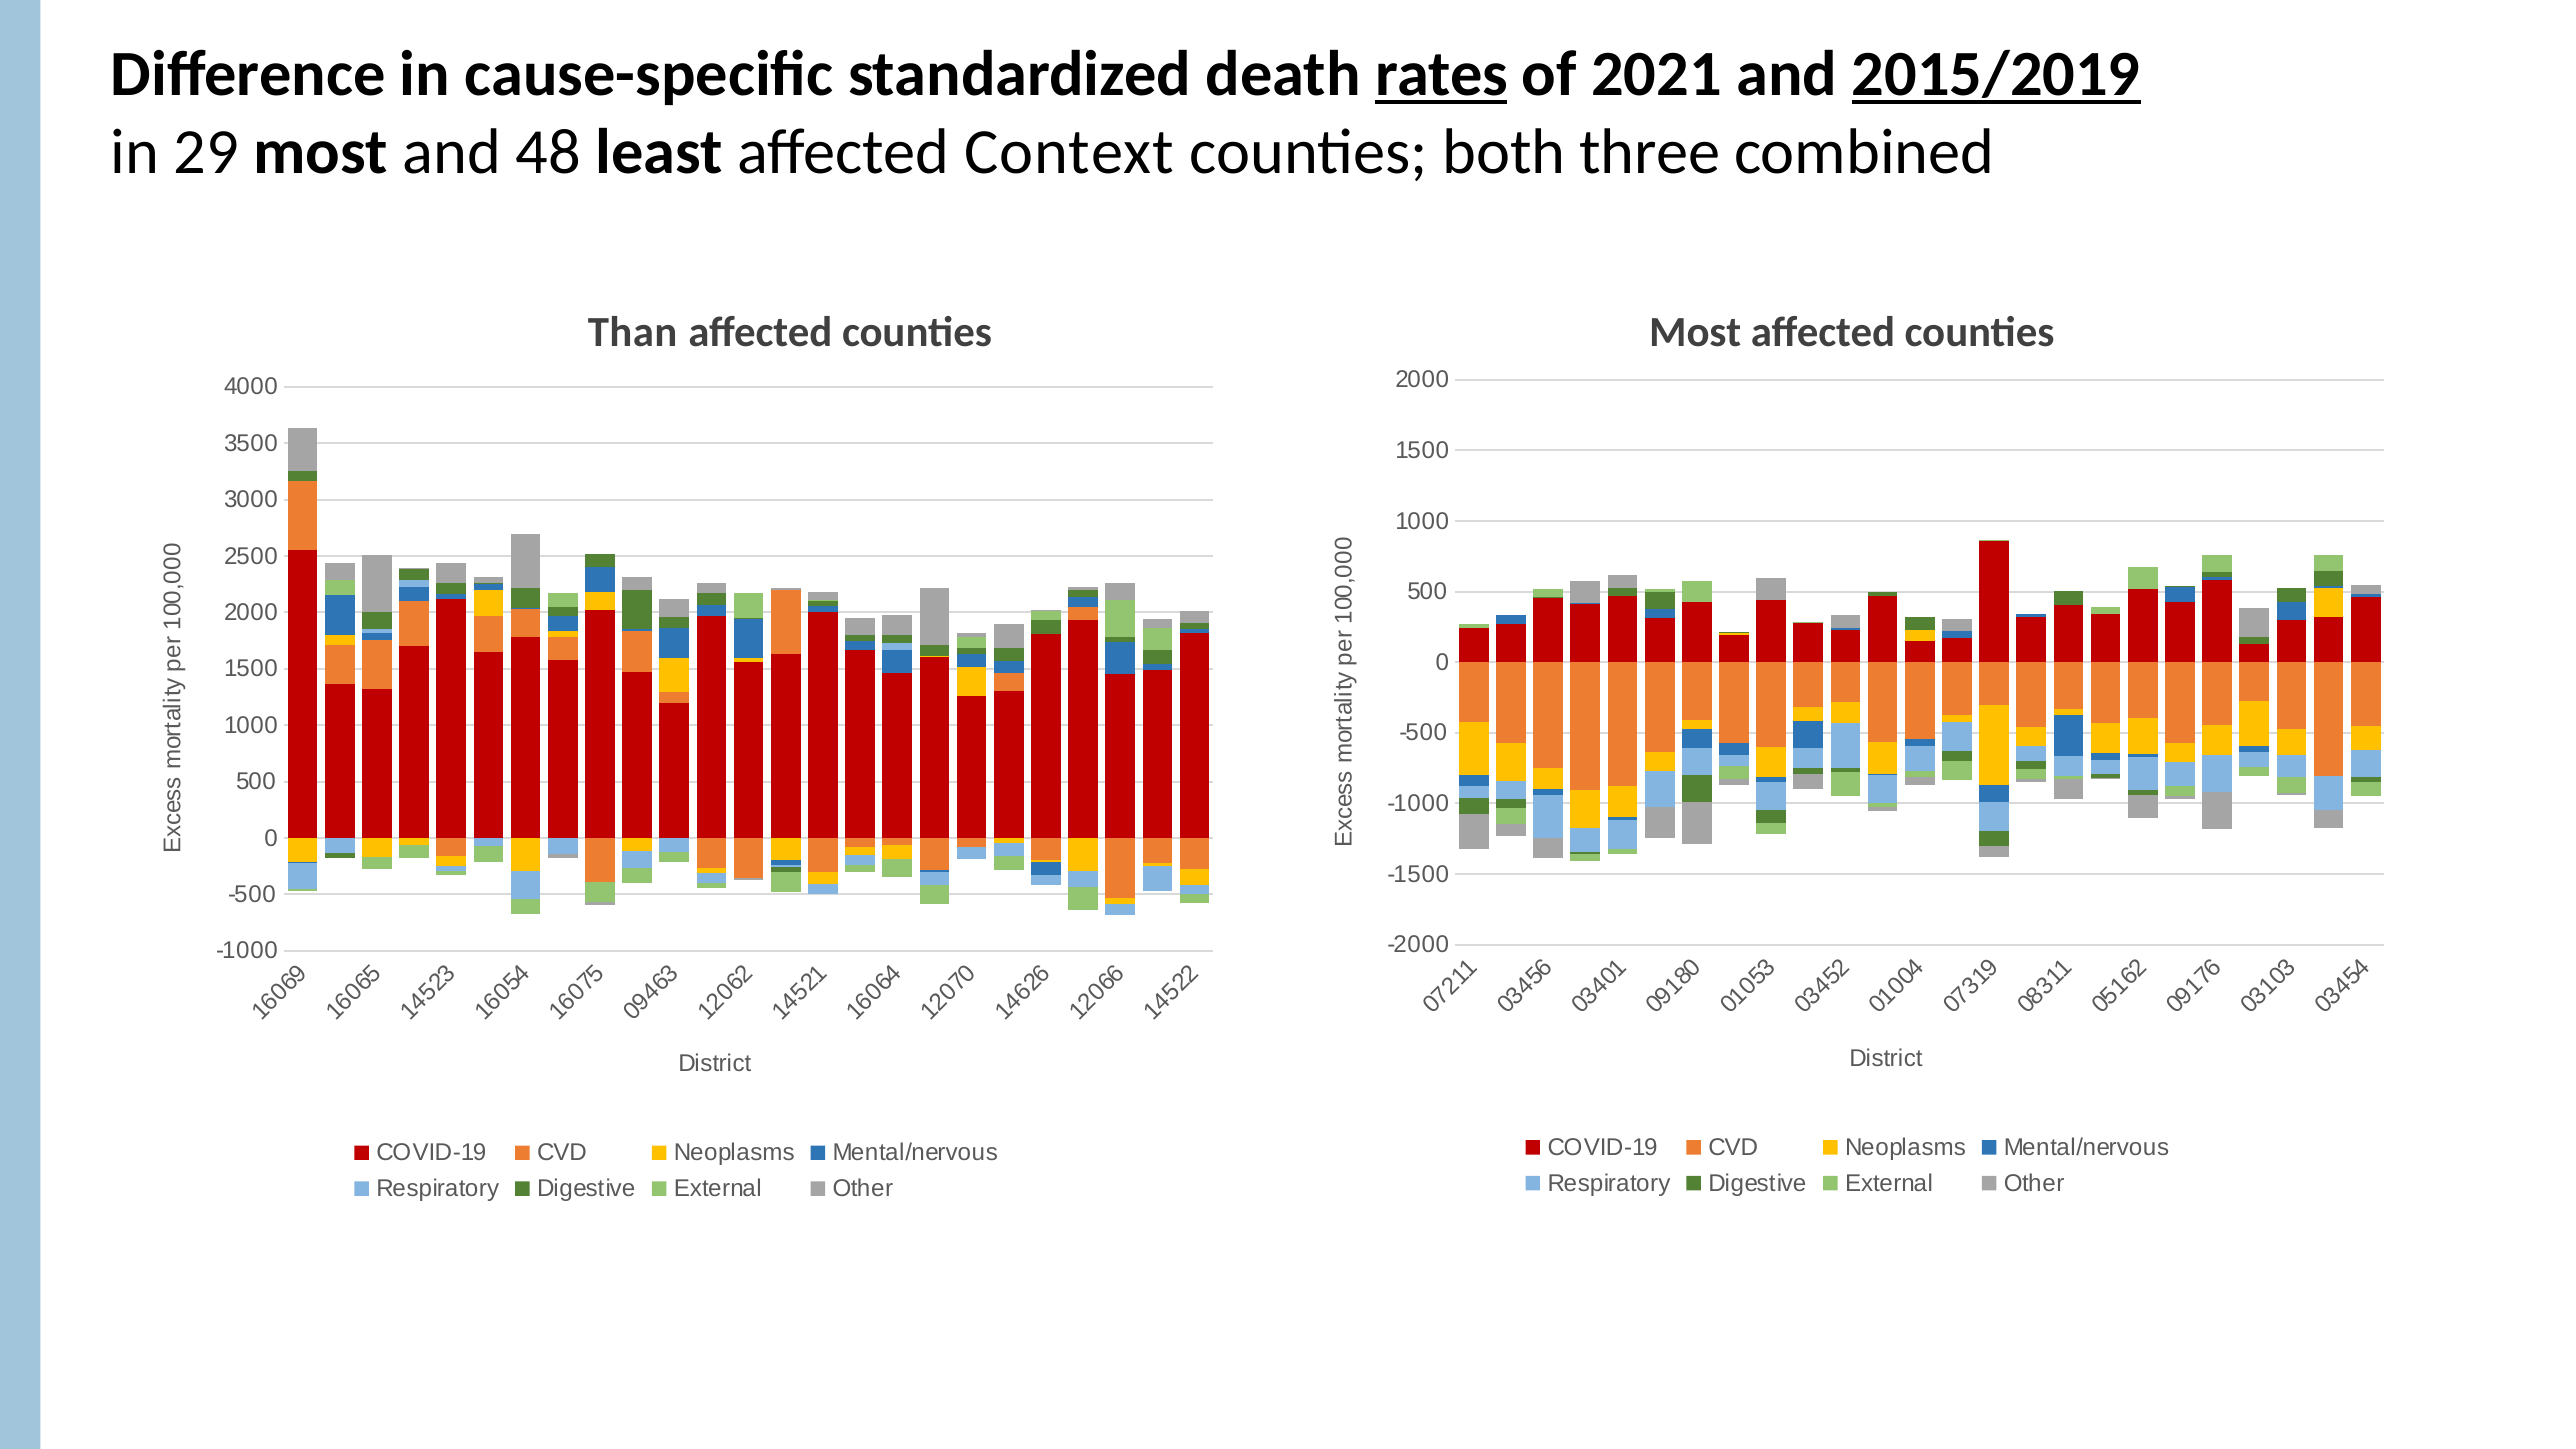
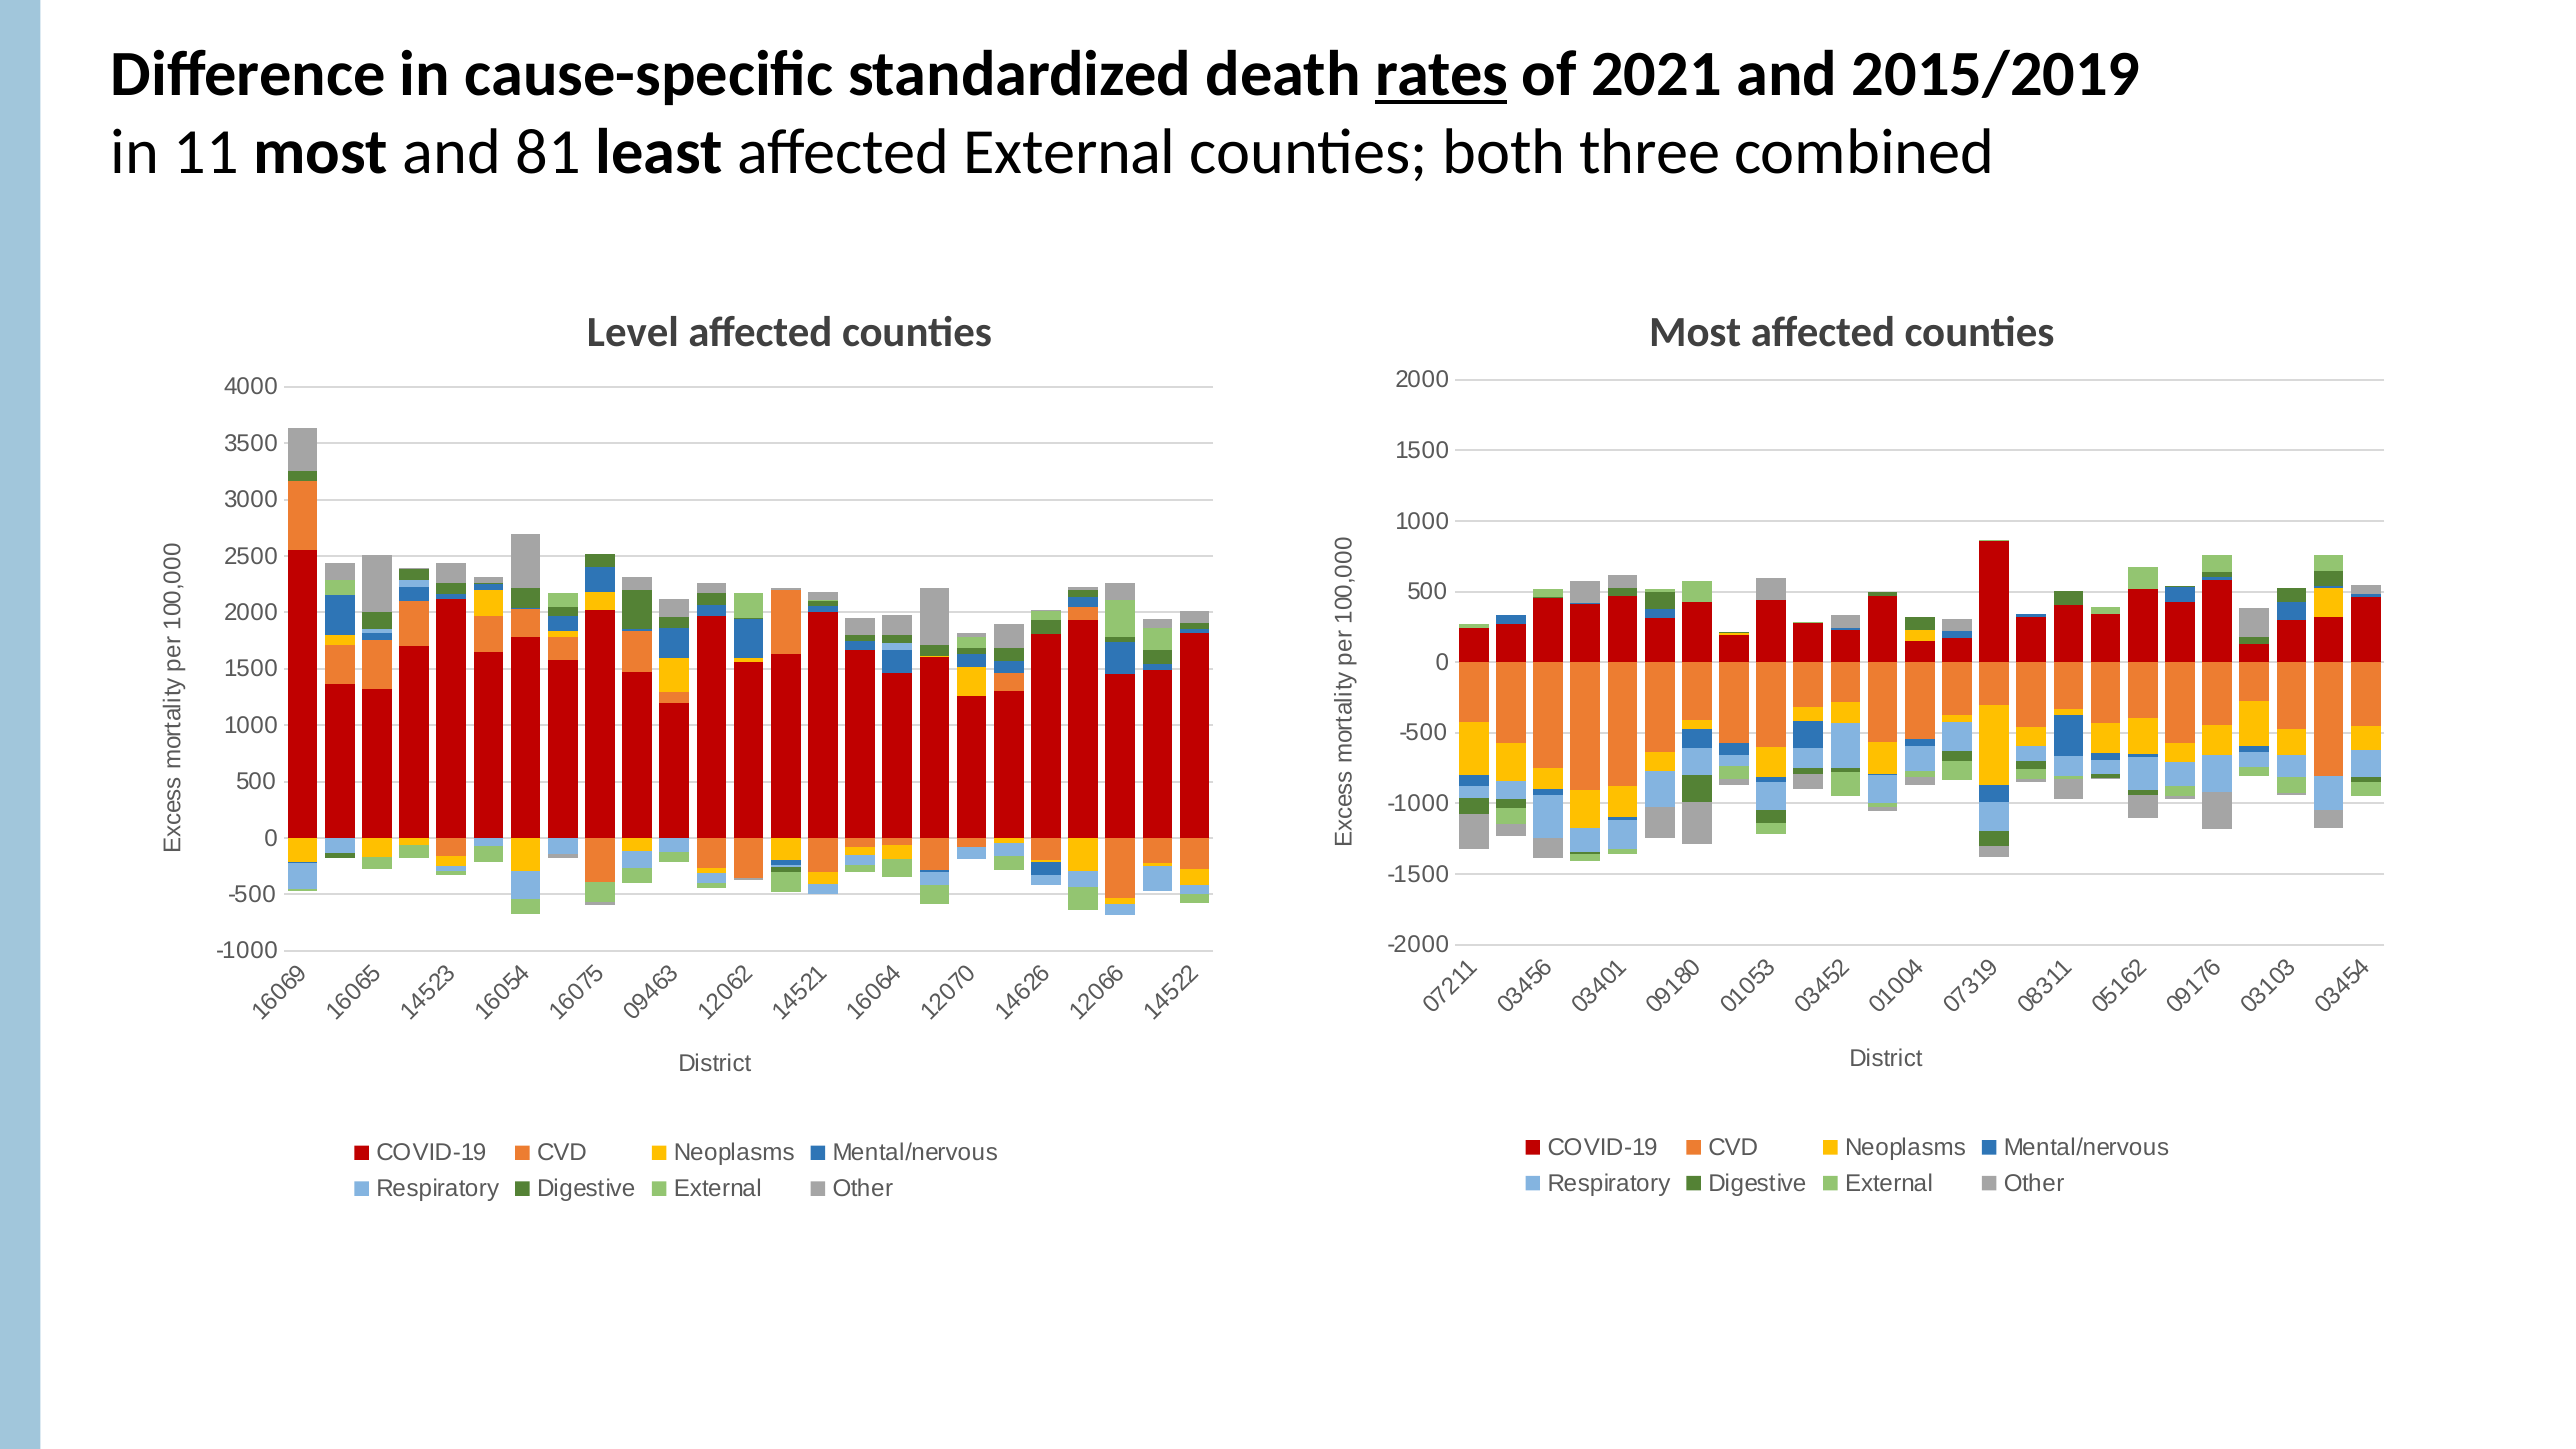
2015/2019 underline: present -> none
29: 29 -> 11
48: 48 -> 81
affected Context: Context -> External
Than: Than -> Level
